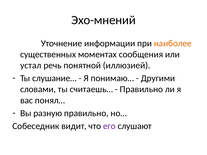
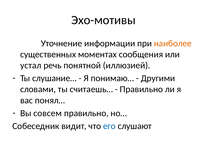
Эхо-мнений: Эхо-мнений -> Эхо-мотивы
разную: разную -> совсем
его colour: purple -> blue
